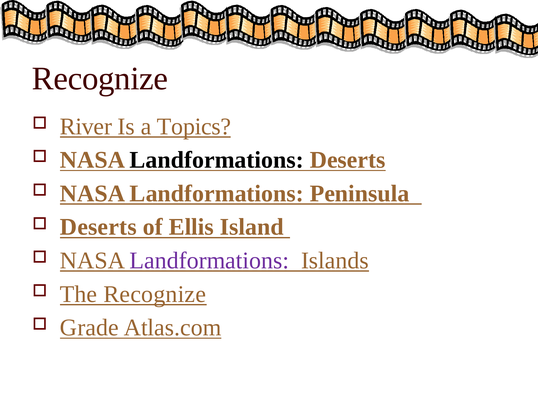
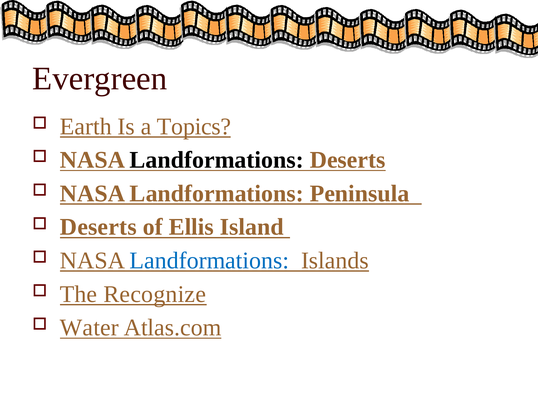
Recognize at (100, 79): Recognize -> Evergreen
River: River -> Earth
Landformations at (209, 260) colour: purple -> blue
Grade: Grade -> Water
